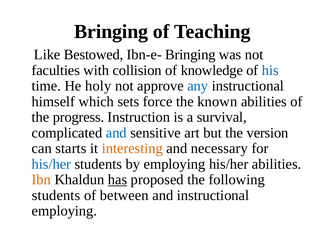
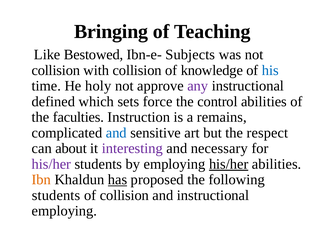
Ibn-e- Bringing: Bringing -> Subjects
faculties at (56, 70): faculties -> collision
any colour: blue -> purple
himself: himself -> defined
known: known -> control
progress: progress -> faculties
survival: survival -> remains
version: version -> respect
starts: starts -> about
interesting colour: orange -> purple
his/her at (51, 164) colour: blue -> purple
his/her at (229, 164) underline: none -> present
of between: between -> collision
